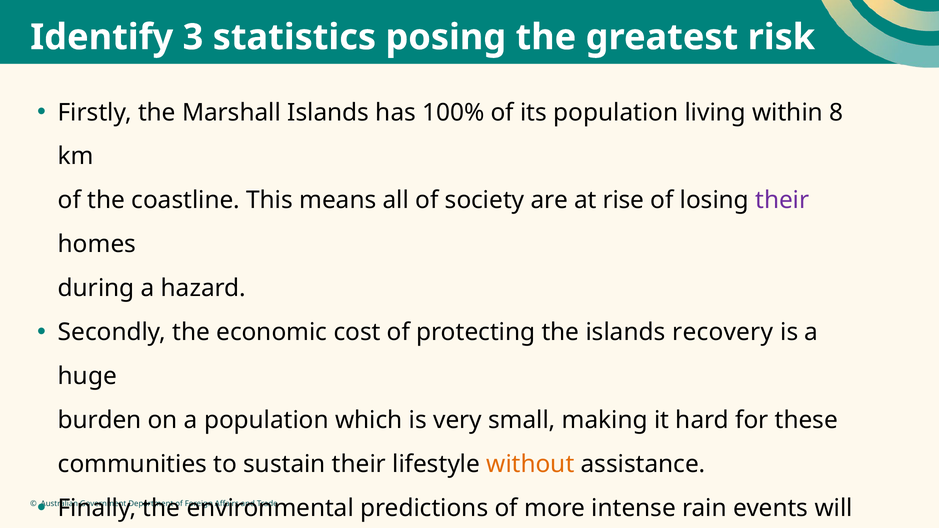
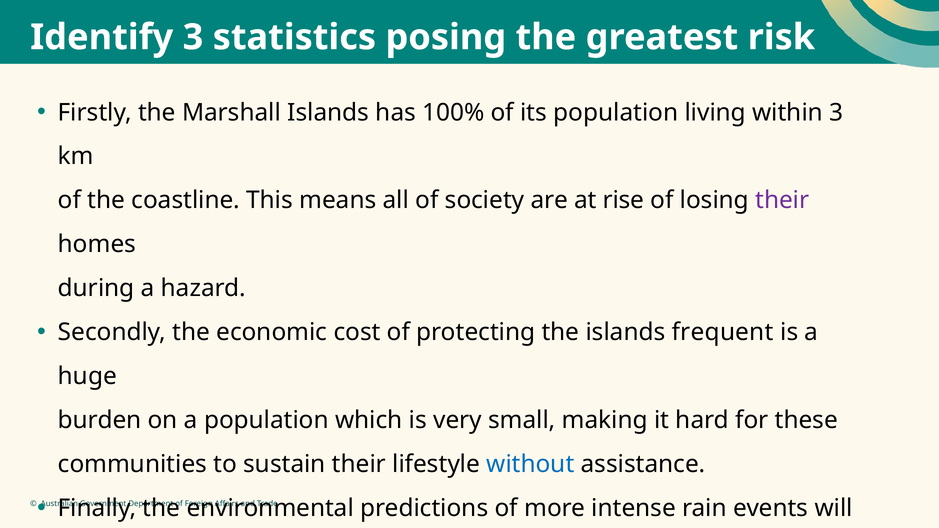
within 8: 8 -> 3
islands recovery: recovery -> frequent
without colour: orange -> blue
